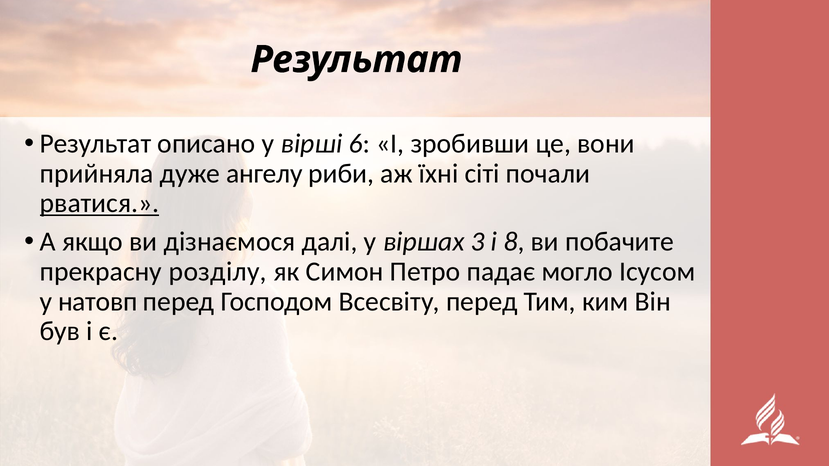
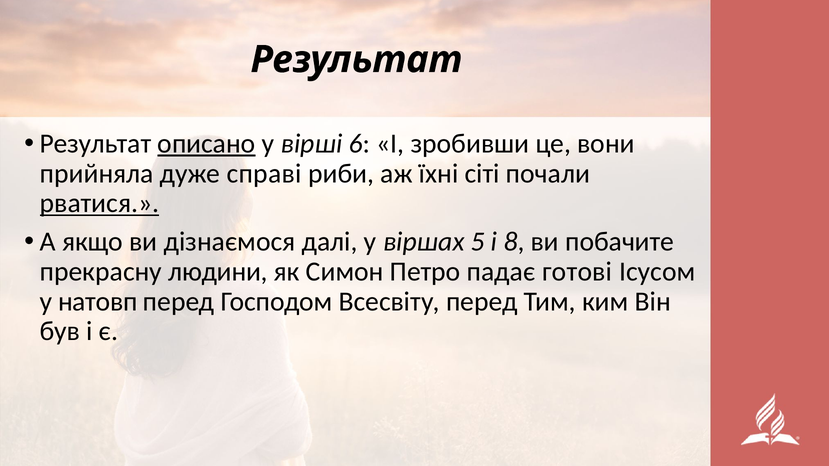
описано underline: none -> present
ангелу: ангелу -> справі
3: 3 -> 5
розділу: розділу -> людини
могло: могло -> готові
